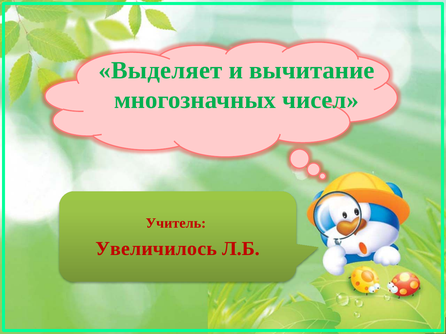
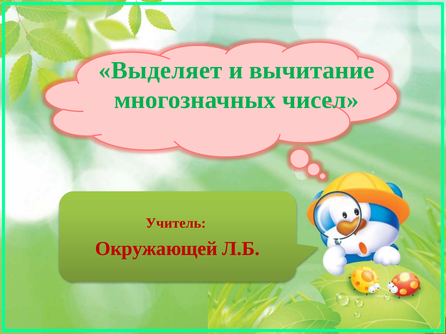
Увеличилось: Увеличилось -> Окружающей
